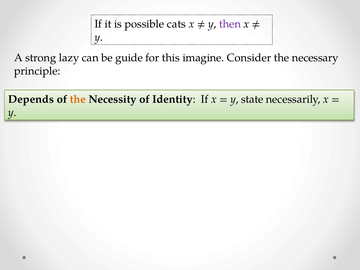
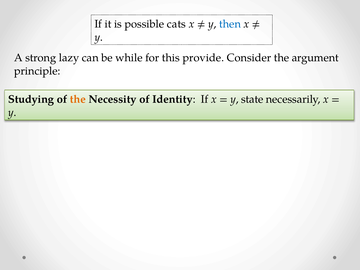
then colour: purple -> blue
guide: guide -> while
imagine: imagine -> provide
necessary: necessary -> argument
Depends: Depends -> Studying
